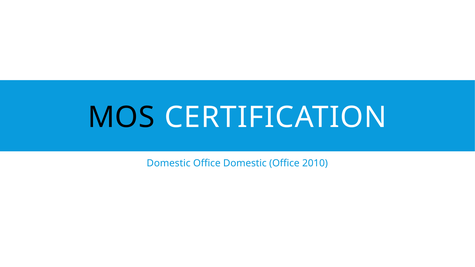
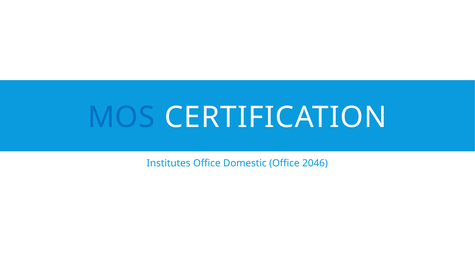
MOS colour: black -> blue
Domestic at (169, 163): Domestic -> Institutes
2010: 2010 -> 2046
